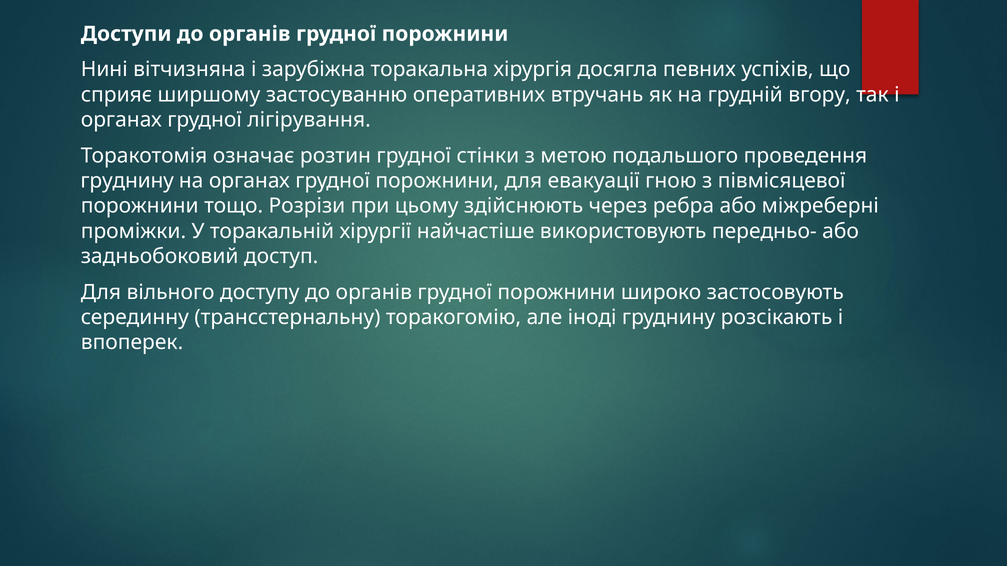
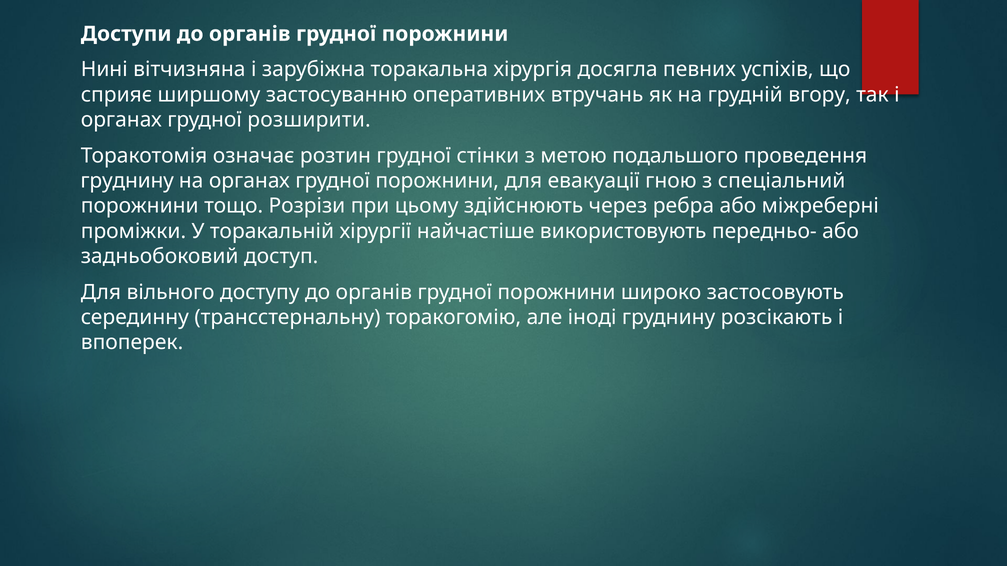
лігірування: лігірування -> розширити
півмісяцевої: півмісяцевої -> спеціальний
